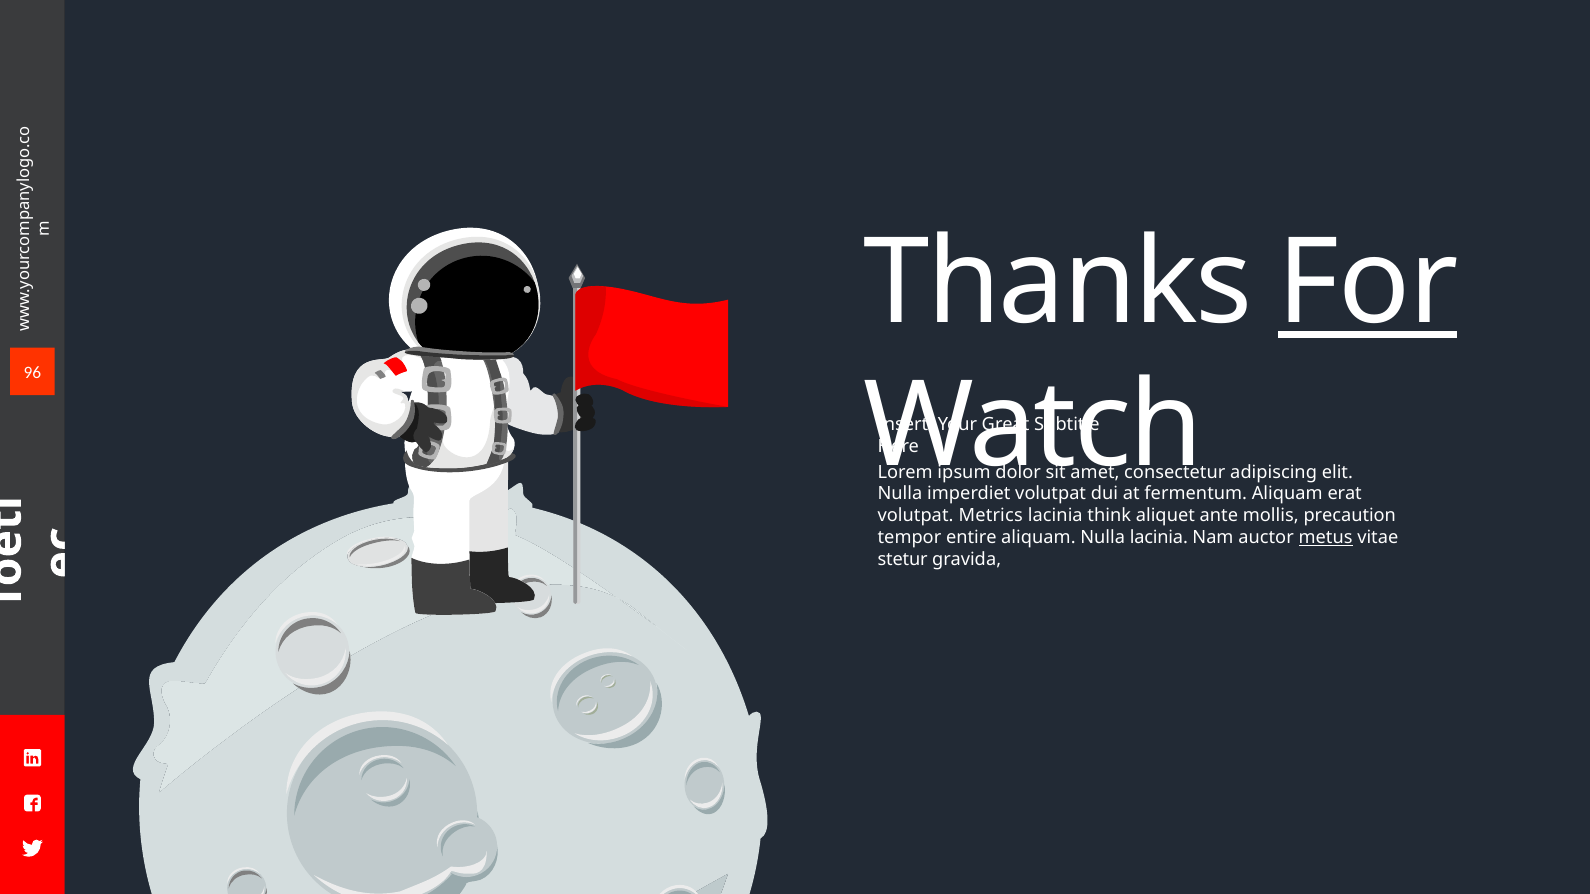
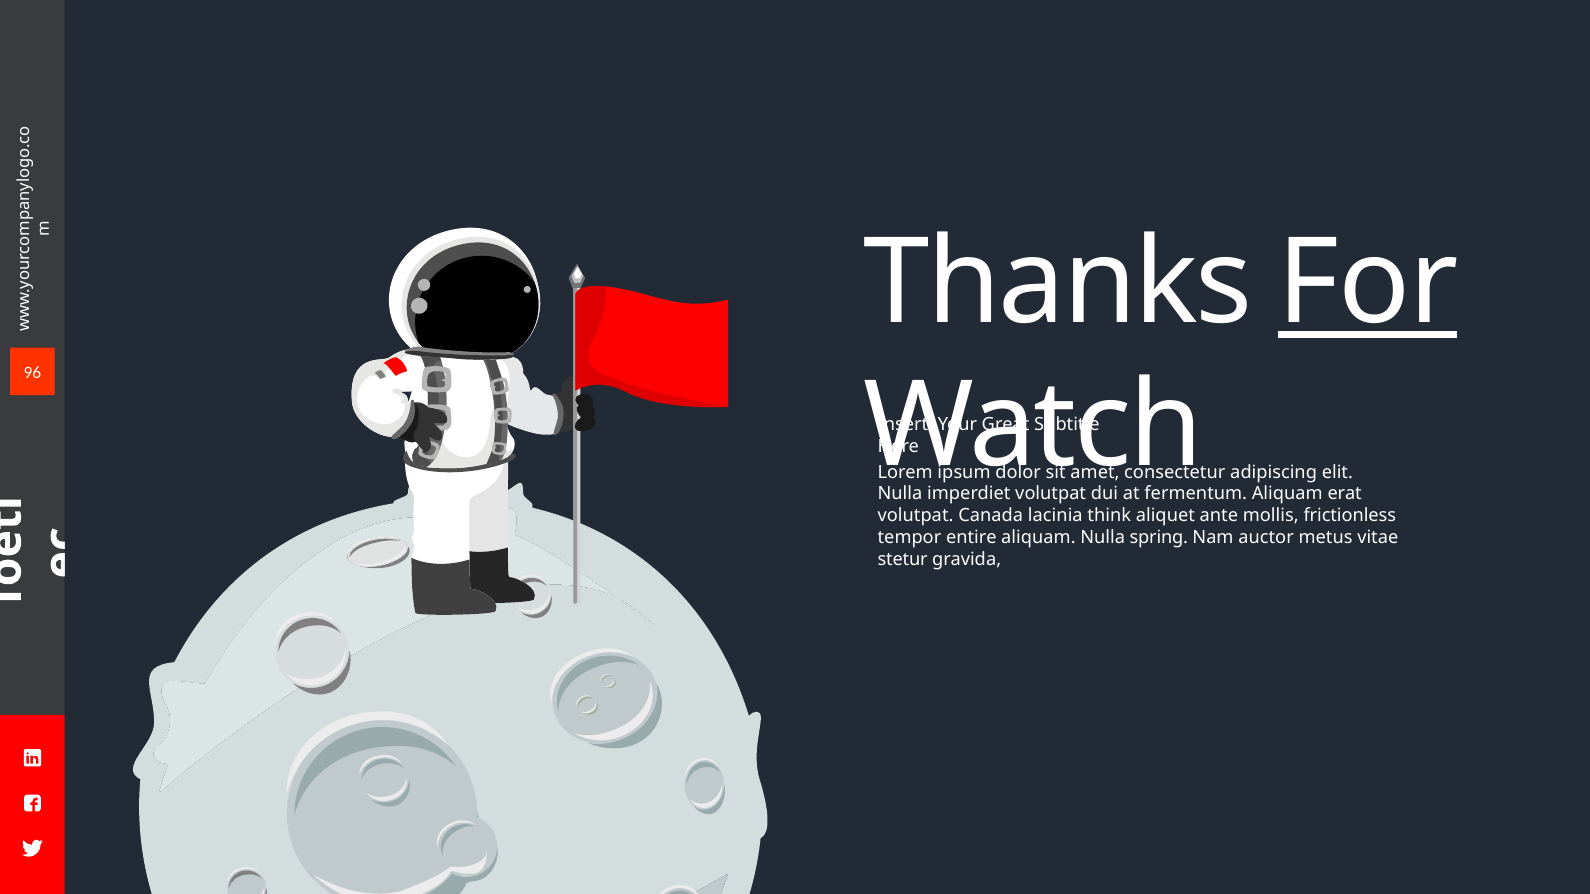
Metrics: Metrics -> Canada
precaution: precaution -> frictionless
Nulla lacinia: lacinia -> spring
metus underline: present -> none
